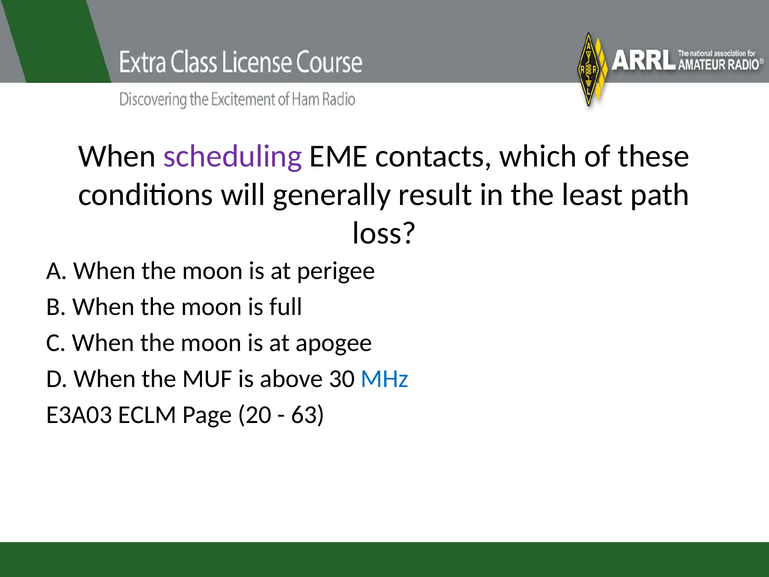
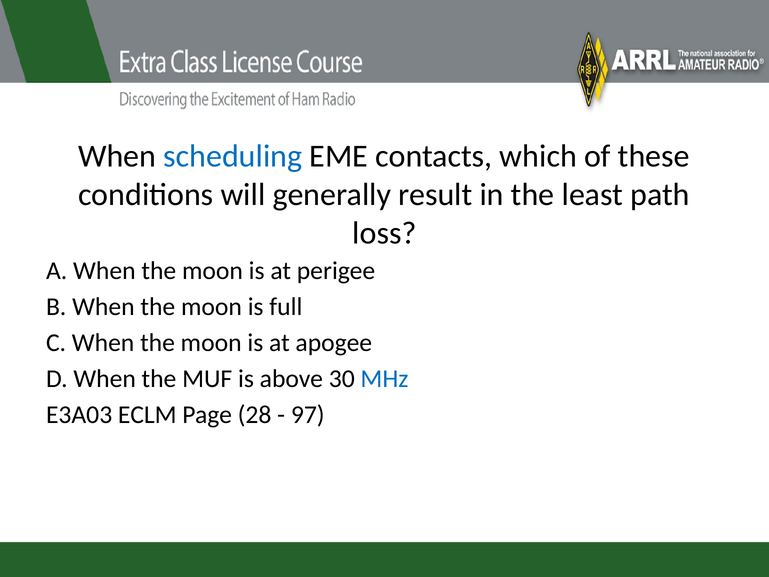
scheduling colour: purple -> blue
20: 20 -> 28
63: 63 -> 97
